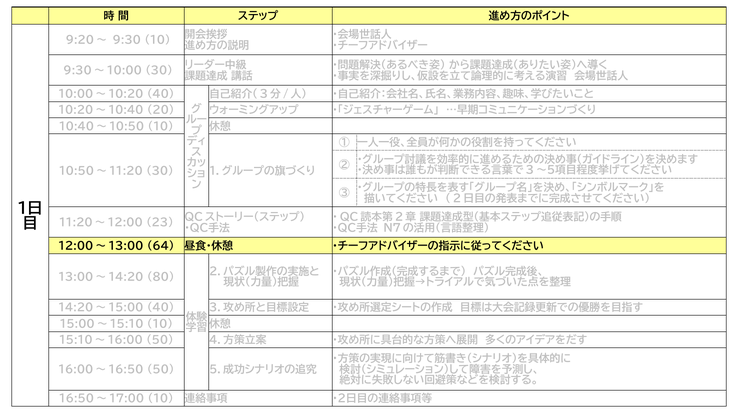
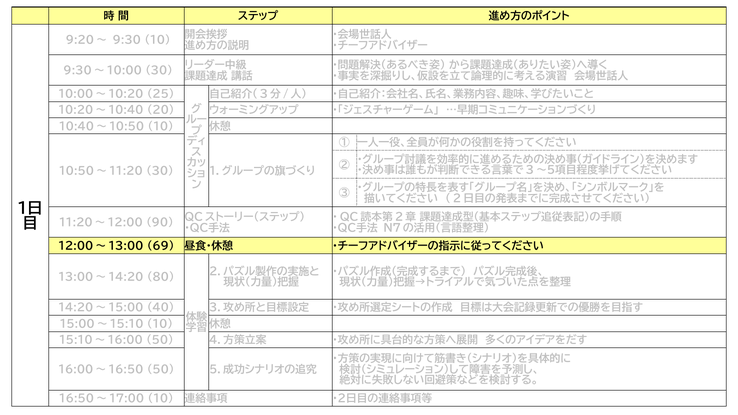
10:00～10:20 40: 40 -> 25
23: 23 -> 90
64: 64 -> 69
